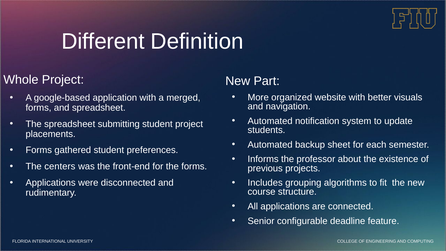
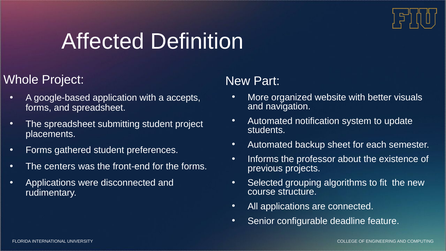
Different: Different -> Affected
merged: merged -> accepts
Includes: Includes -> Selected
